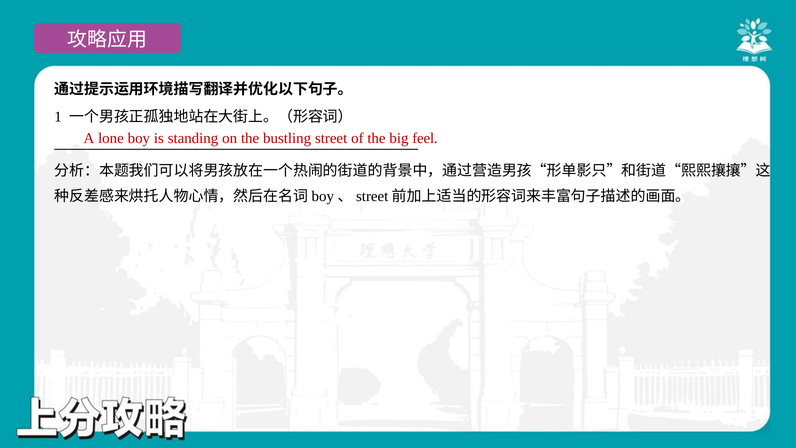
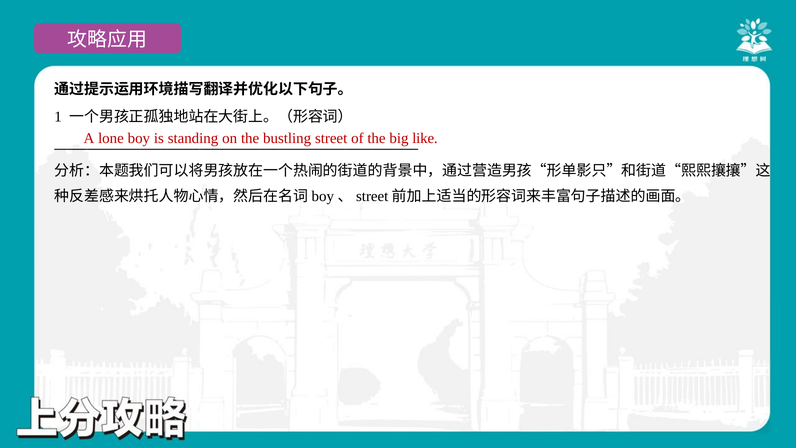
feel: feel -> like
